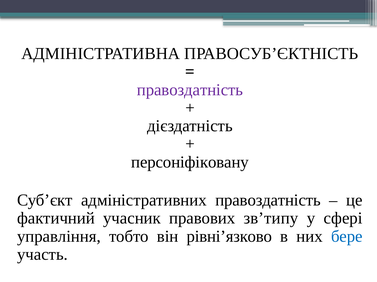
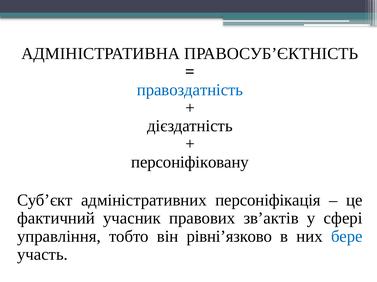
правоздатність at (190, 90) colour: purple -> blue
адміністративних правоздатність: правоздатність -> персоніфікація
зв’типу: зв’типу -> зв’актів
